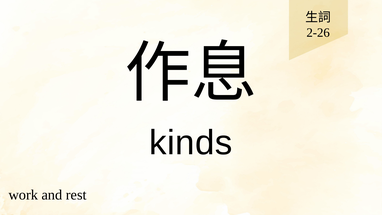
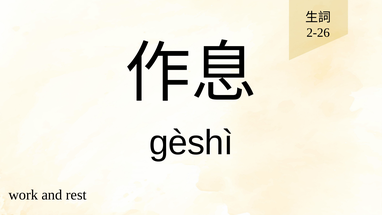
kinds: kinds -> gèshì
